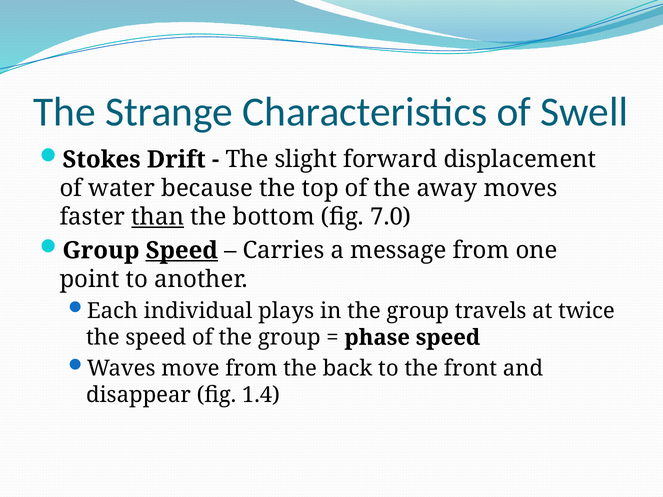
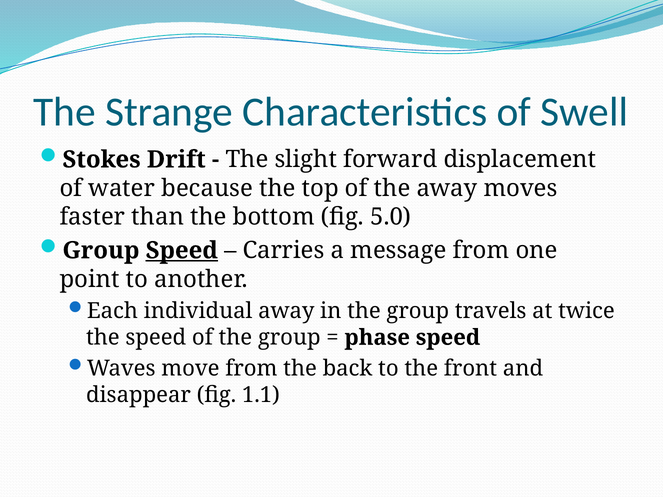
than underline: present -> none
7.0: 7.0 -> 5.0
individual plays: plays -> away
1.4: 1.4 -> 1.1
